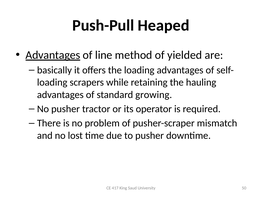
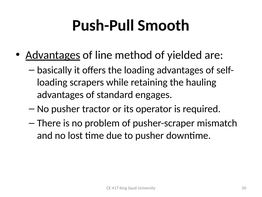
Heaped: Heaped -> Smooth
growing: growing -> engages
